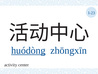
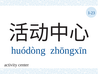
huódòng underline: present -> none
